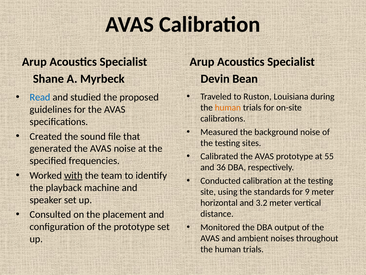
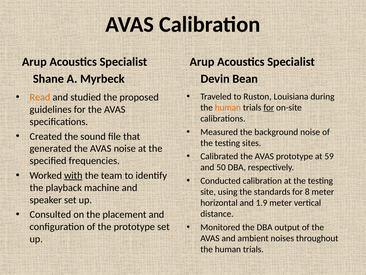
Read colour: blue -> orange
for at (269, 107) underline: none -> present
55: 55 -> 59
36: 36 -> 50
9: 9 -> 8
3.2: 3.2 -> 1.9
